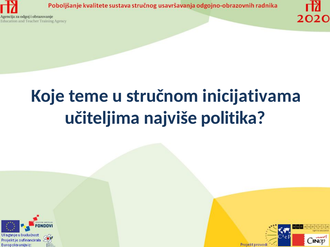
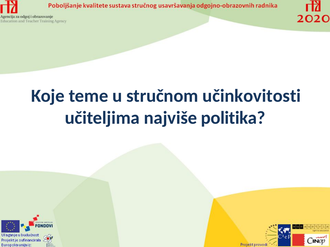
inicijativama: inicijativama -> učinkovitosti
